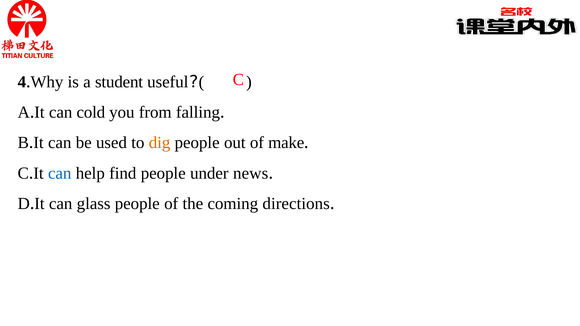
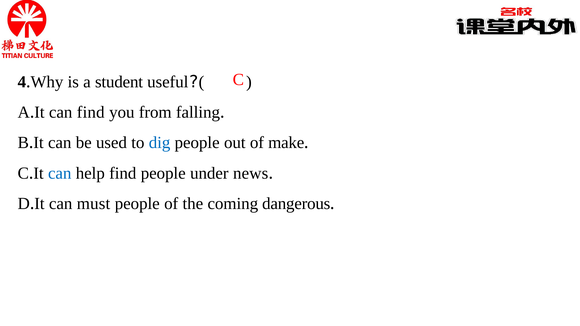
can cold: cold -> find
dig colour: orange -> blue
glass: glass -> must
directions: directions -> dangerous
